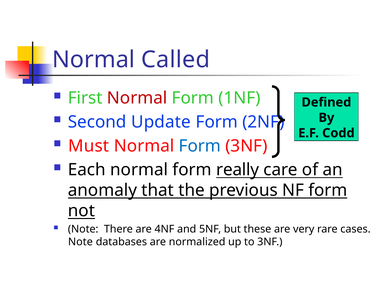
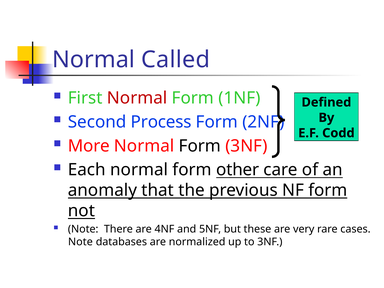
Update: Update -> Process
Must: Must -> More
Form at (200, 146) colour: blue -> black
really: really -> other
